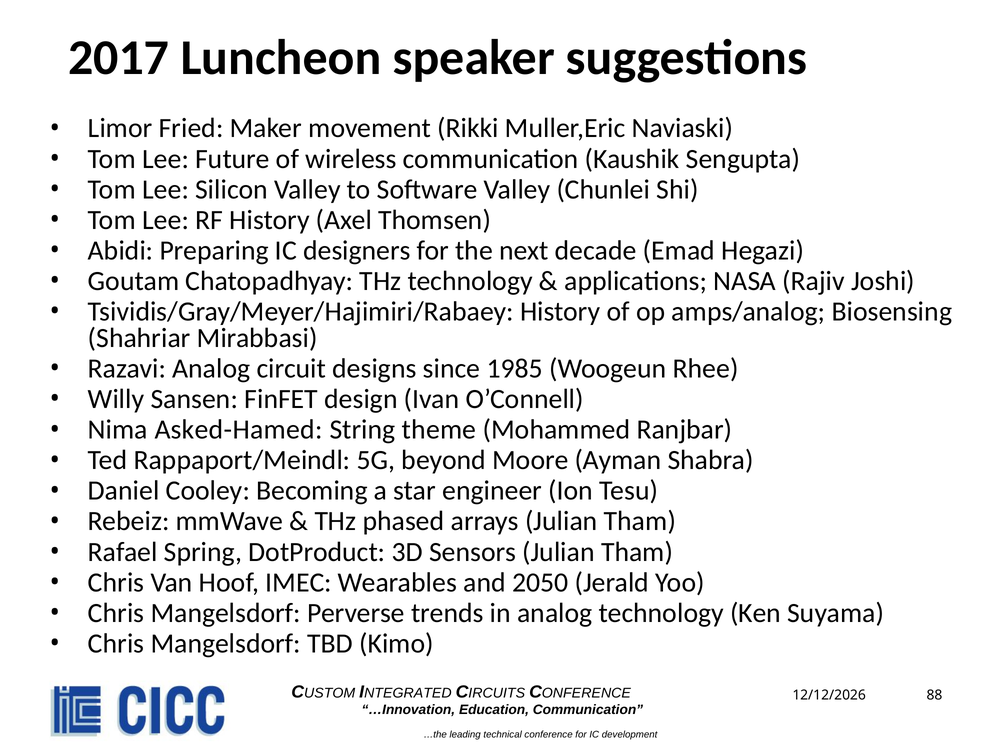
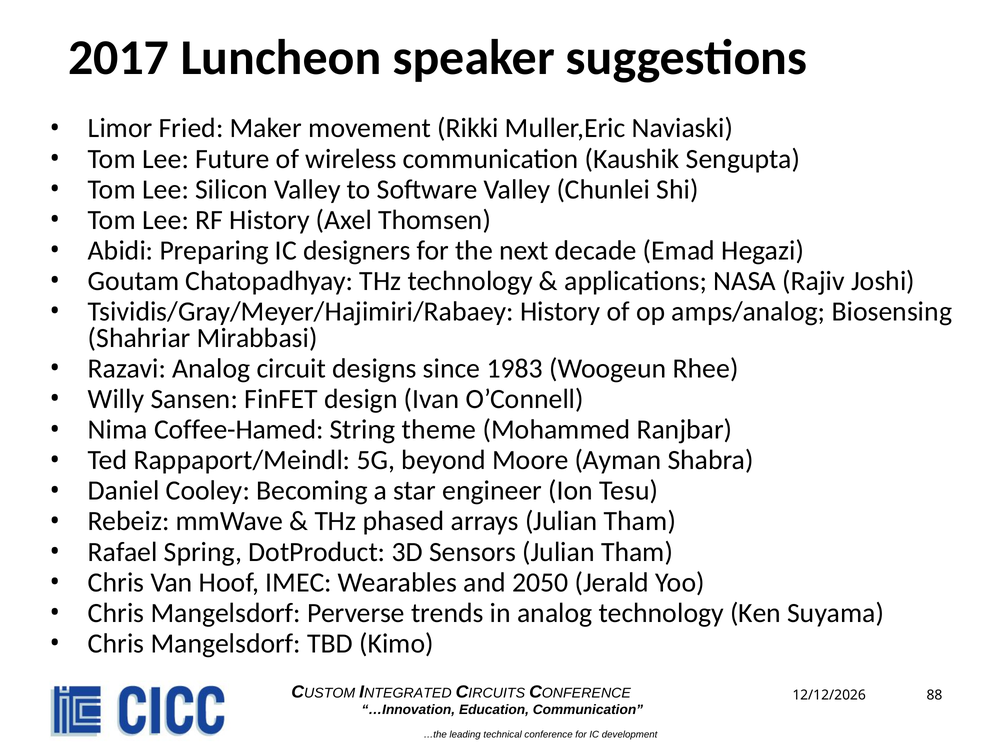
1985: 1985 -> 1983
Asked-Hamed: Asked-Hamed -> Coffee-Hamed
